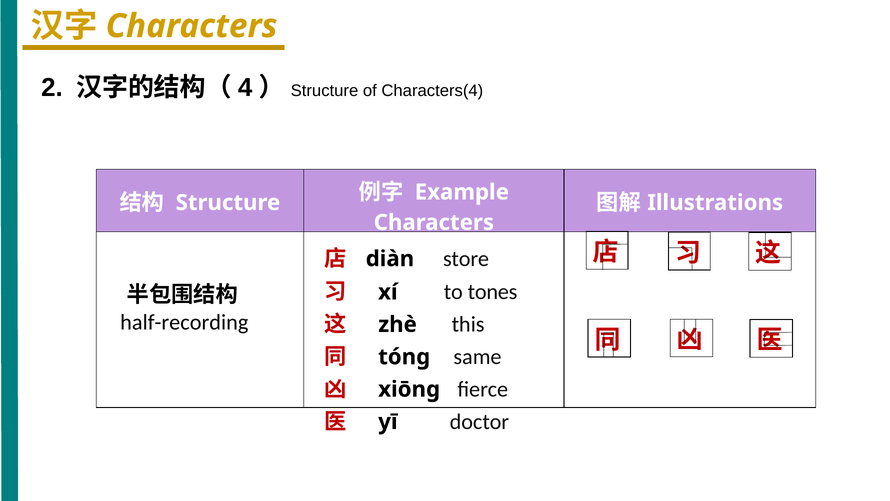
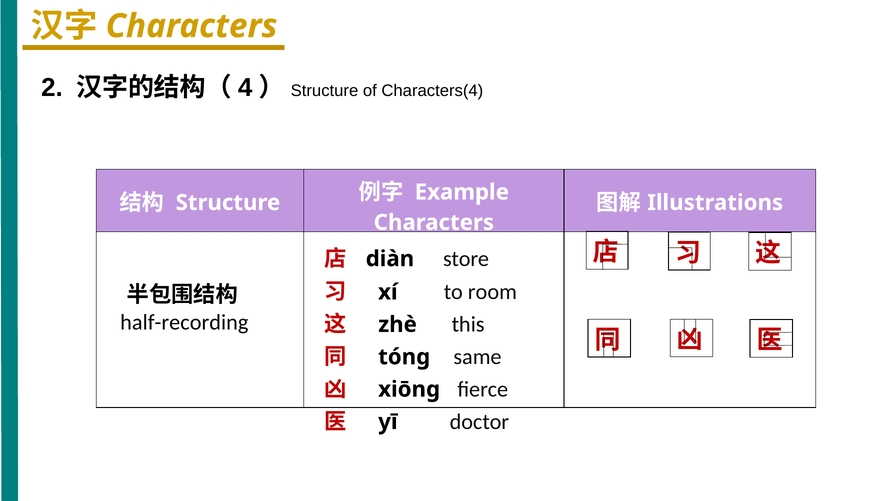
tones: tones -> room
